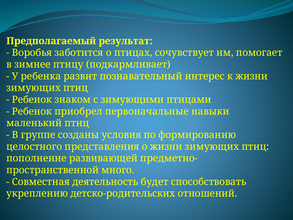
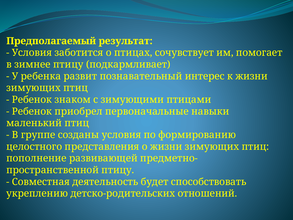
Воробья at (32, 53): Воробья -> Условия
много at (118, 170): много -> птицу
